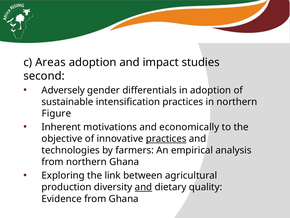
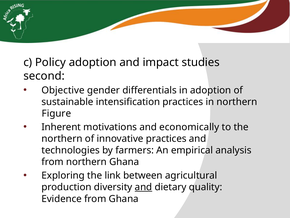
Areas: Areas -> Policy
Adversely: Adversely -> Objective
objective at (62, 138): objective -> northern
practices at (166, 138) underline: present -> none
